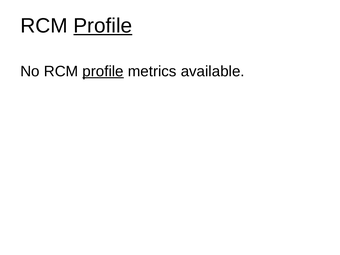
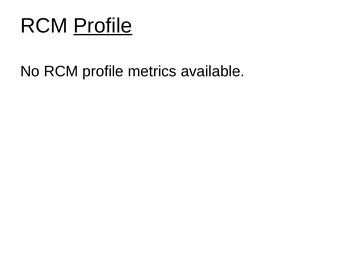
profile at (103, 71) underline: present -> none
